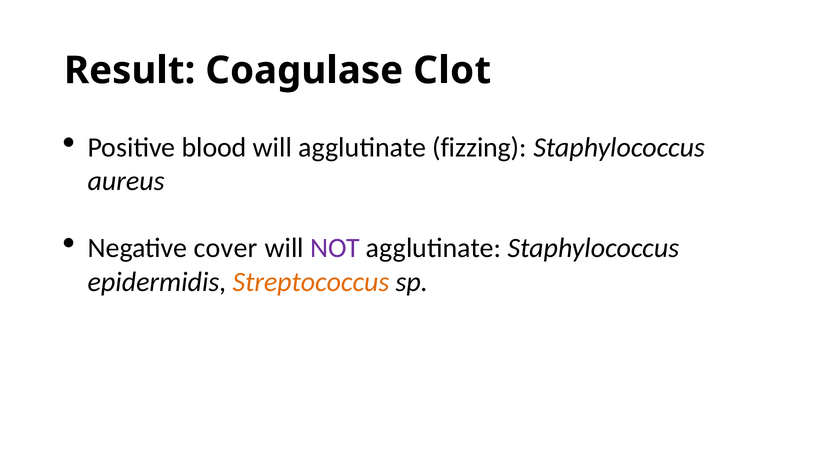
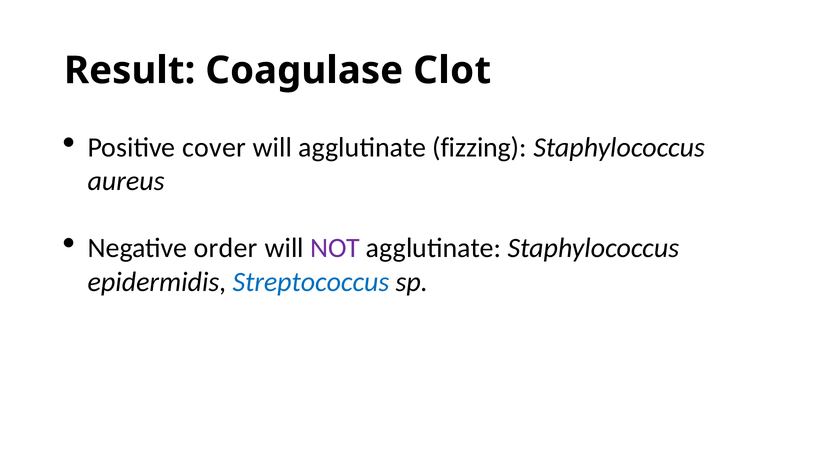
blood: blood -> cover
cover: cover -> order
Streptococcus colour: orange -> blue
